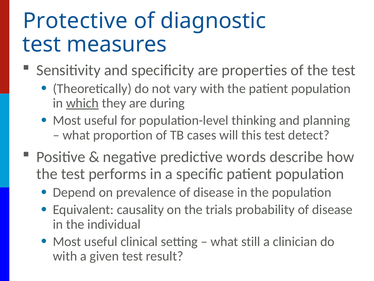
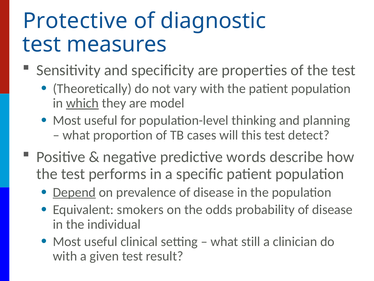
during: during -> model
Depend underline: none -> present
causality: causality -> smokers
trials: trials -> odds
